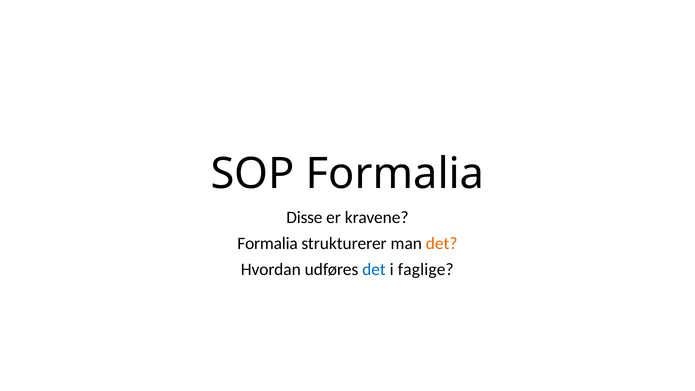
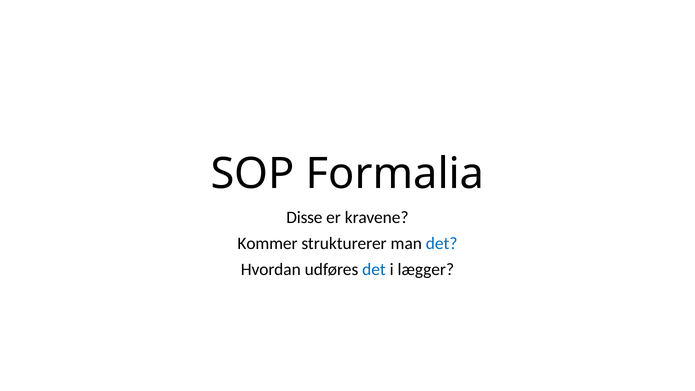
Formalia at (268, 243): Formalia -> Kommer
det at (442, 243) colour: orange -> blue
faglige: faglige -> lægger
